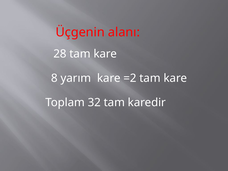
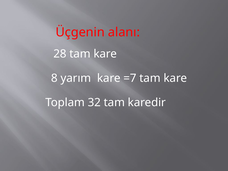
=2: =2 -> =7
